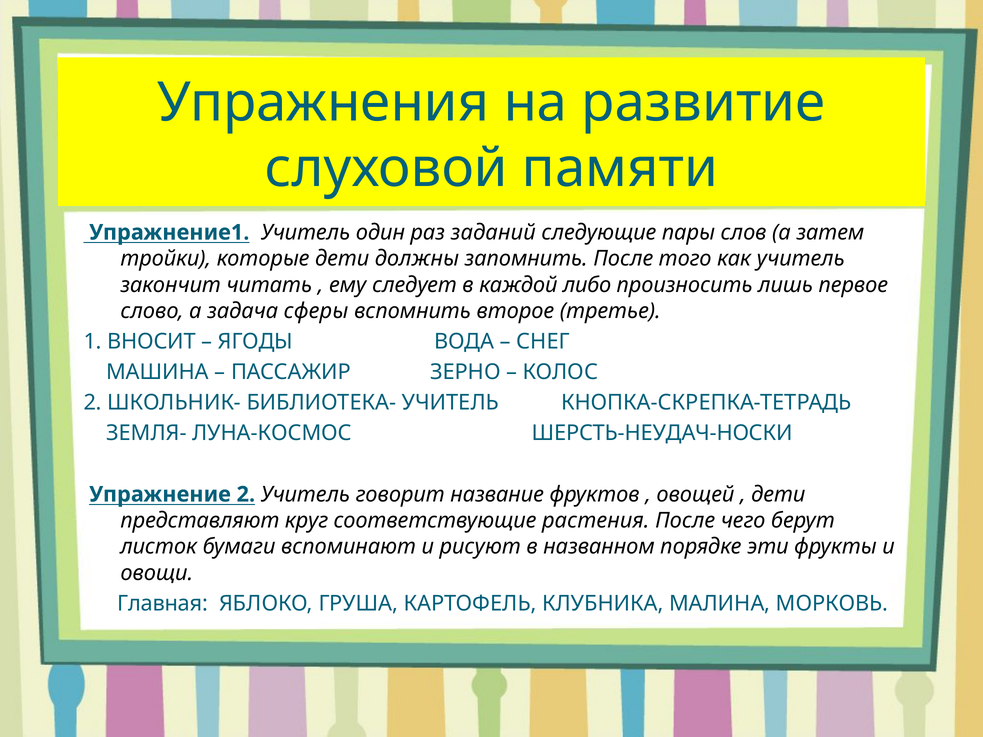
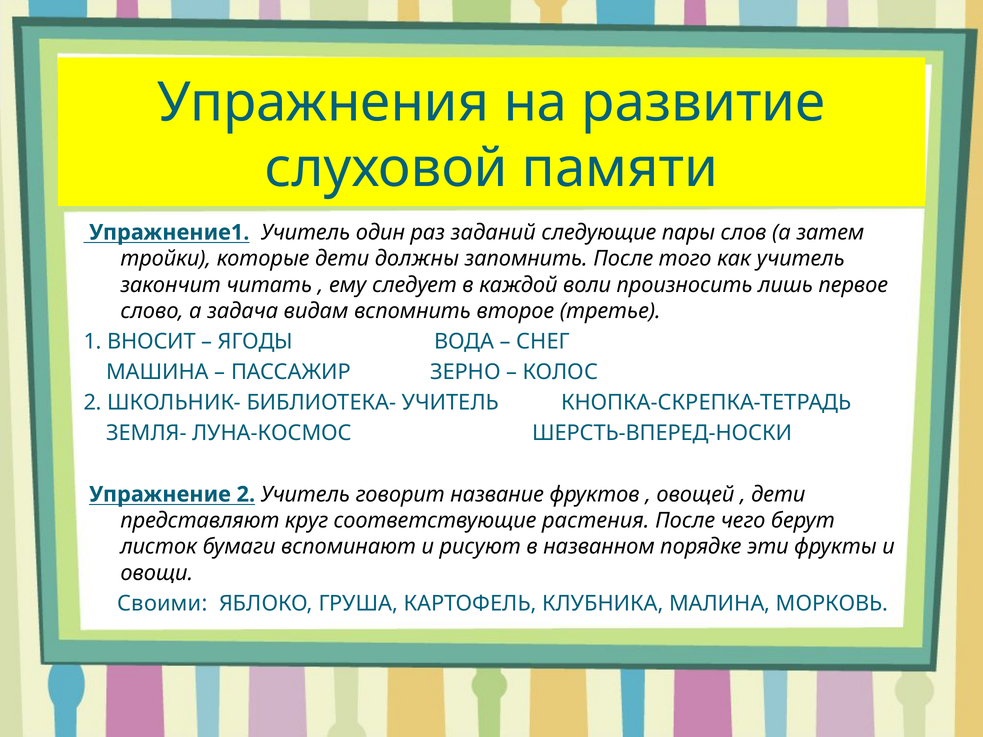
либо: либо -> воли
сферы: сферы -> видам
ШЕРСТЬ-НЕУДАЧ-НОСКИ: ШЕРСТЬ-НЕУДАЧ-НОСКИ -> ШЕРСТЬ-ВПЕРЕД-НОСКИ
Главная: Главная -> Своими
